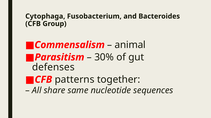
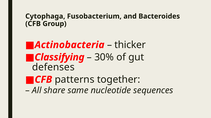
Commensalism: Commensalism -> Actinobacteria
animal: animal -> thicker
Parasitism: Parasitism -> Classifying
